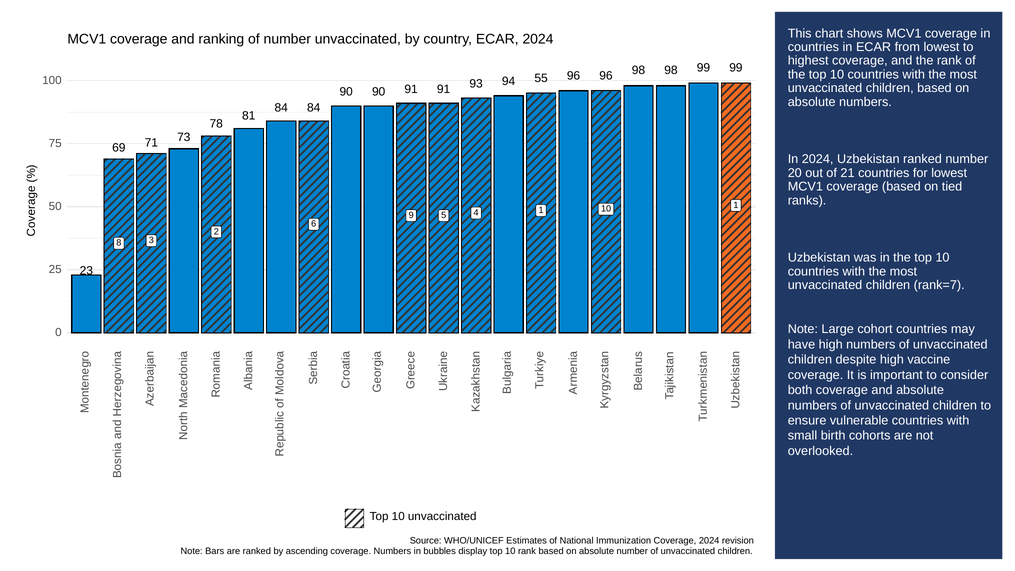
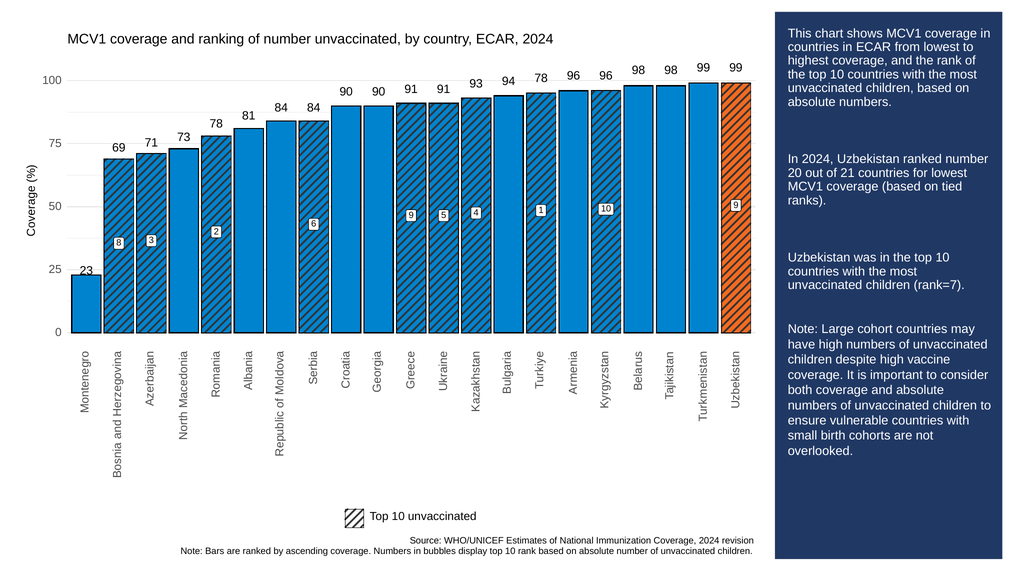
94 55: 55 -> 78
10 1: 1 -> 9
